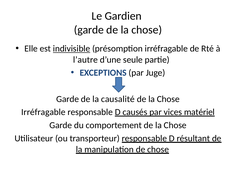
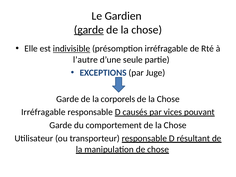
garde at (89, 30) underline: none -> present
causalité: causalité -> corporels
matériel: matériel -> pouvant
